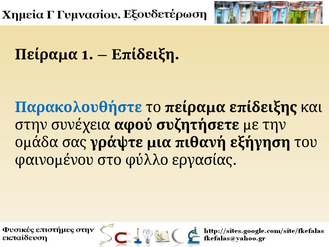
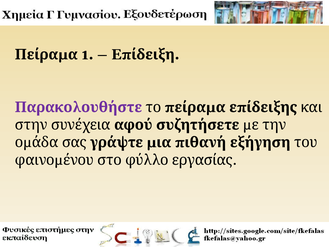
Παρακολουθήστε colour: blue -> purple
